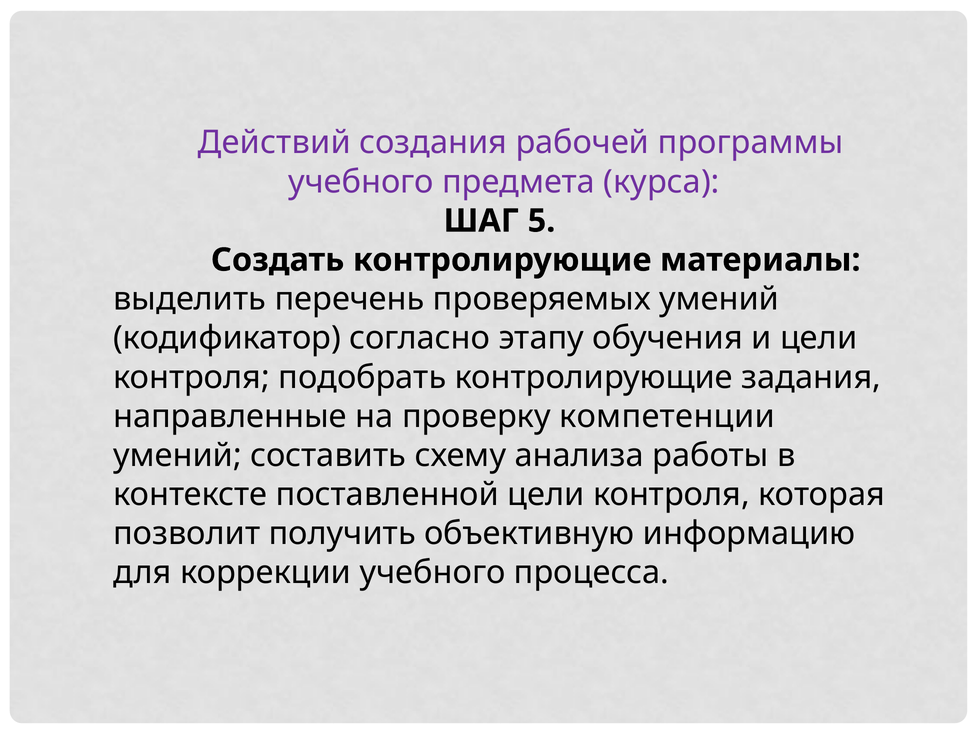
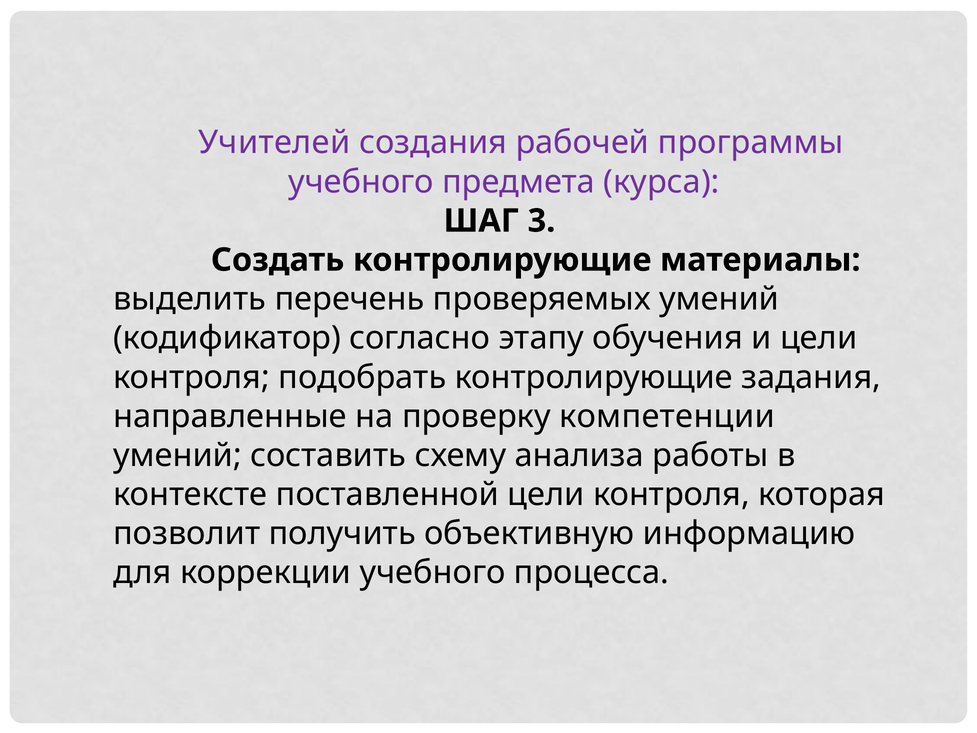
Действий: Действий -> Учителей
5: 5 -> 3
